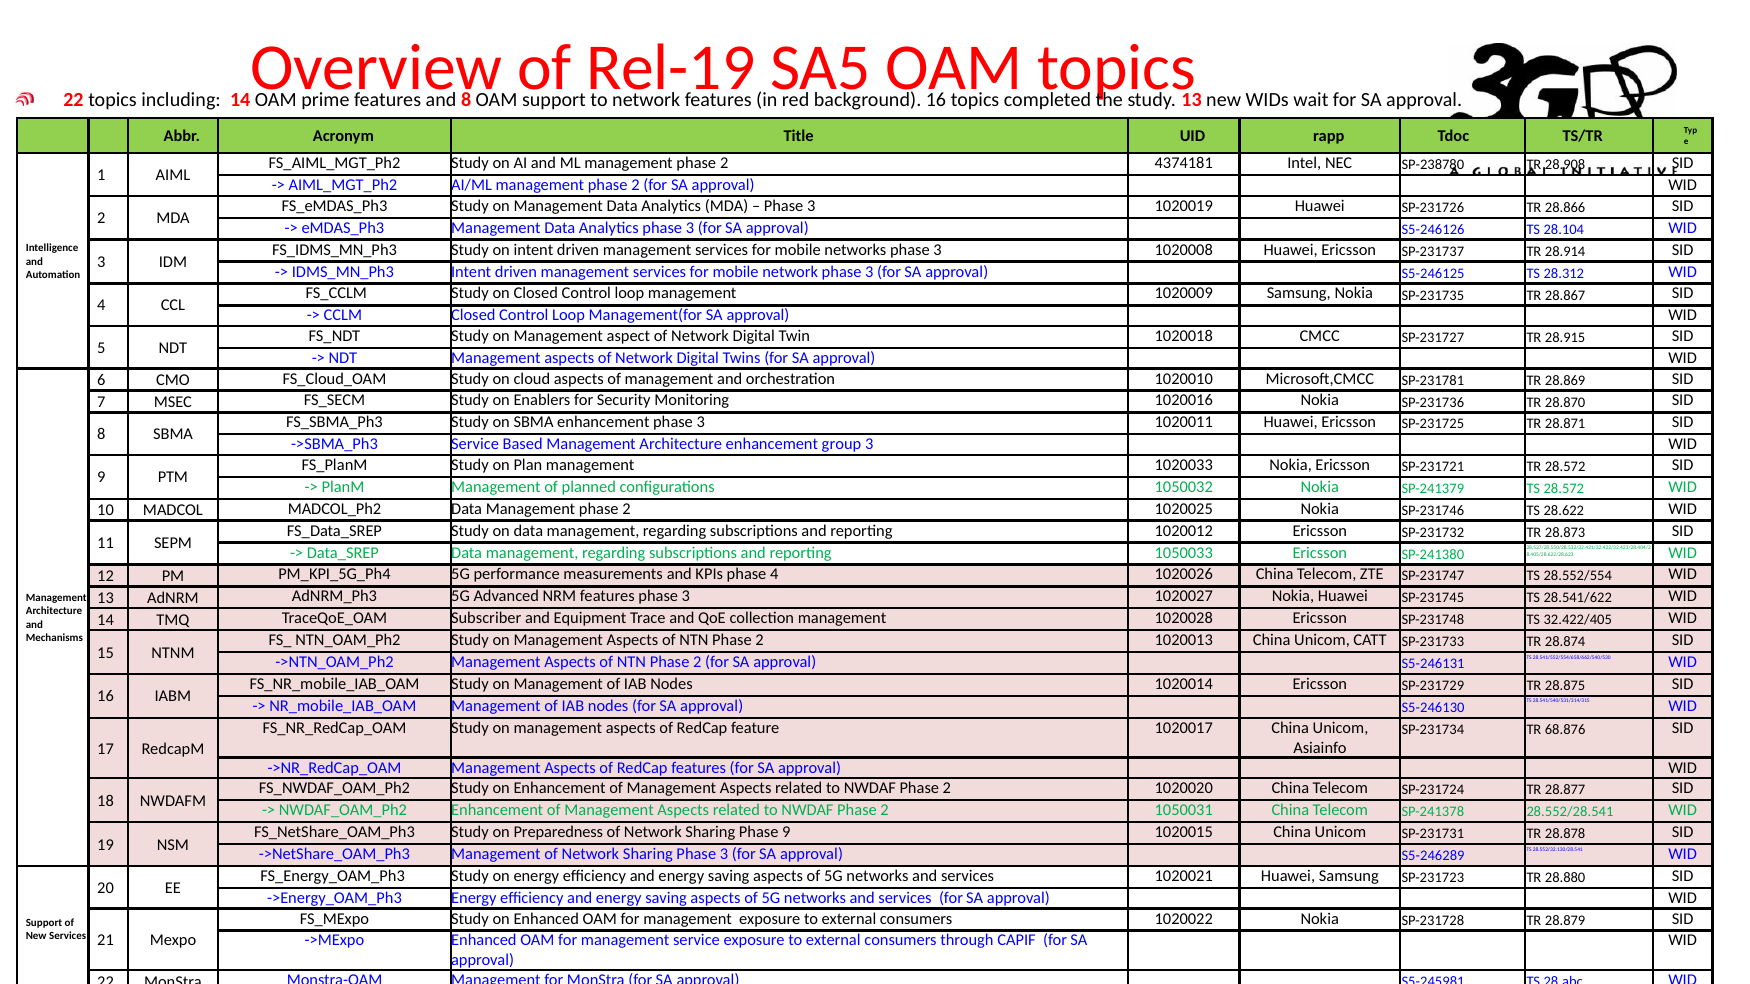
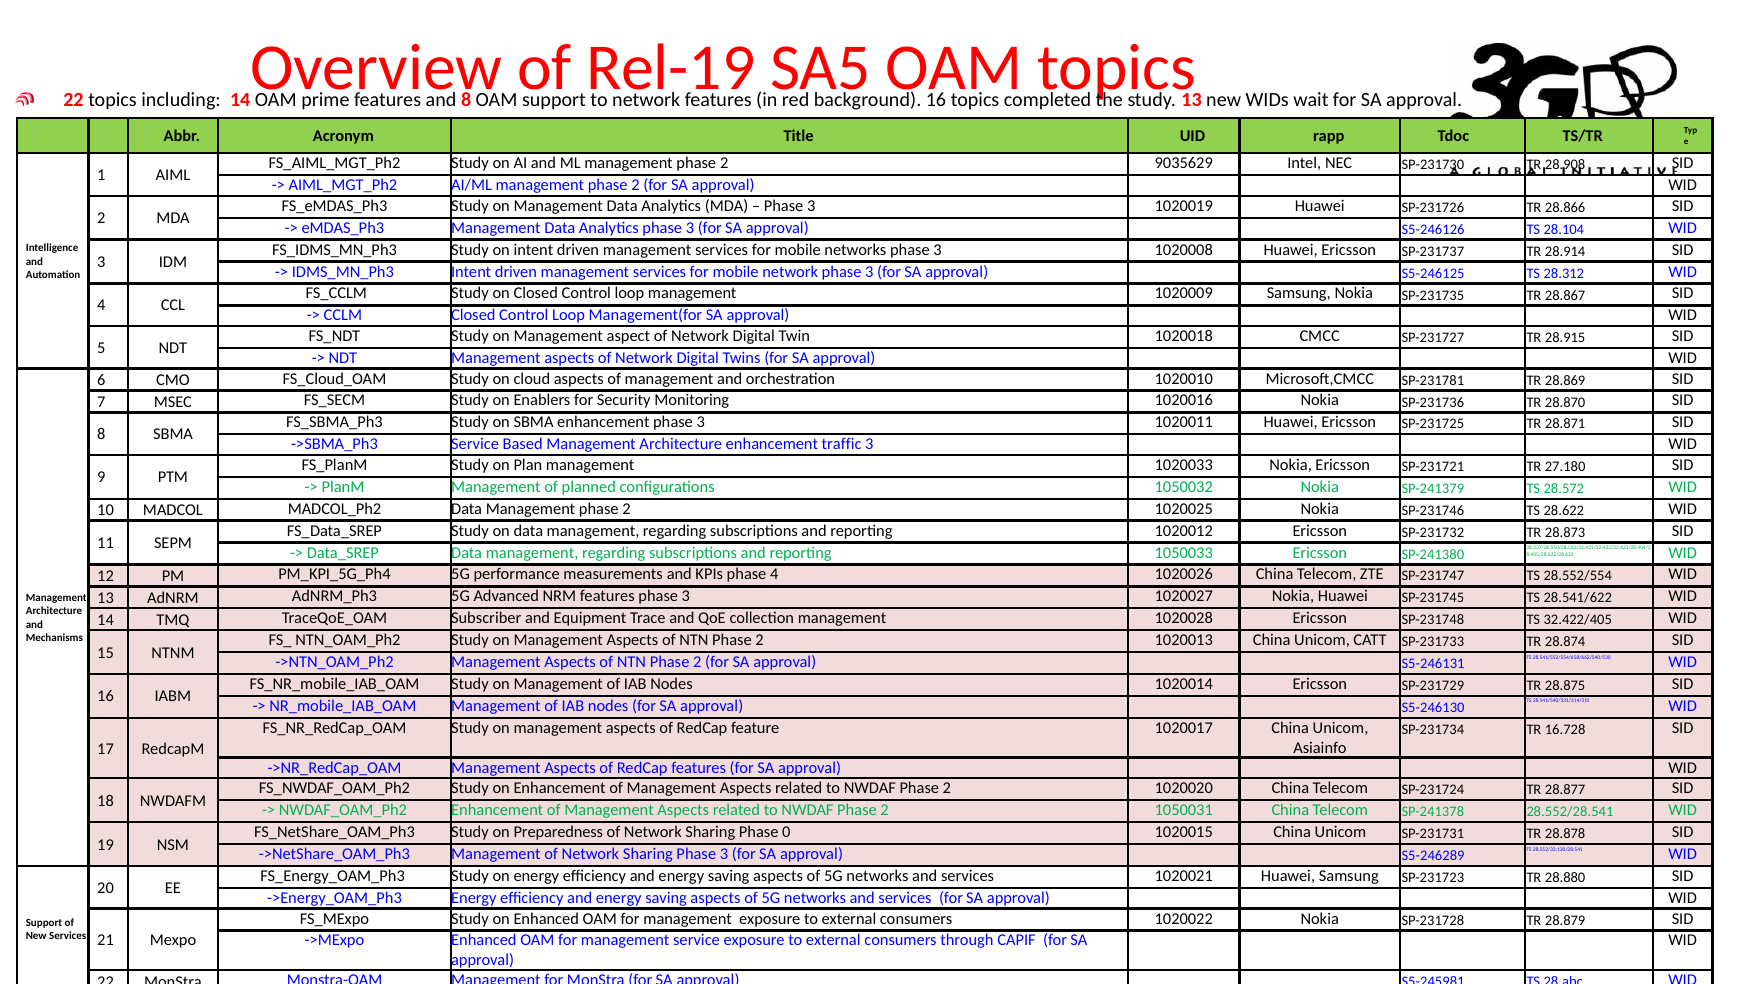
4374181: 4374181 -> 9035629
SP-238780: SP-238780 -> SP-231730
group: group -> traffic
TR 28.572: 28.572 -> 27.180
68.876: 68.876 -> 16.728
Phase 9: 9 -> 0
